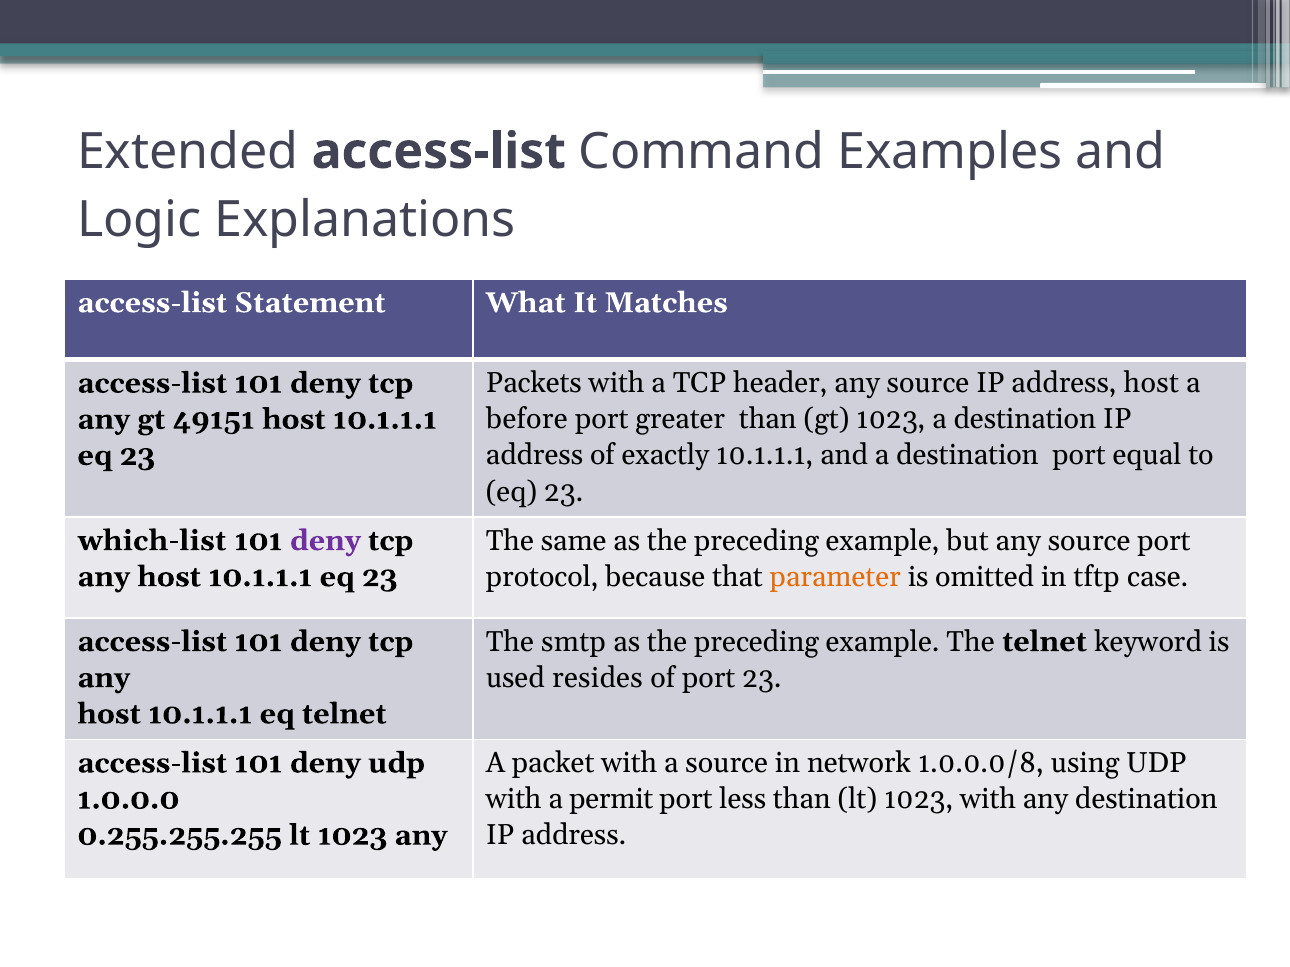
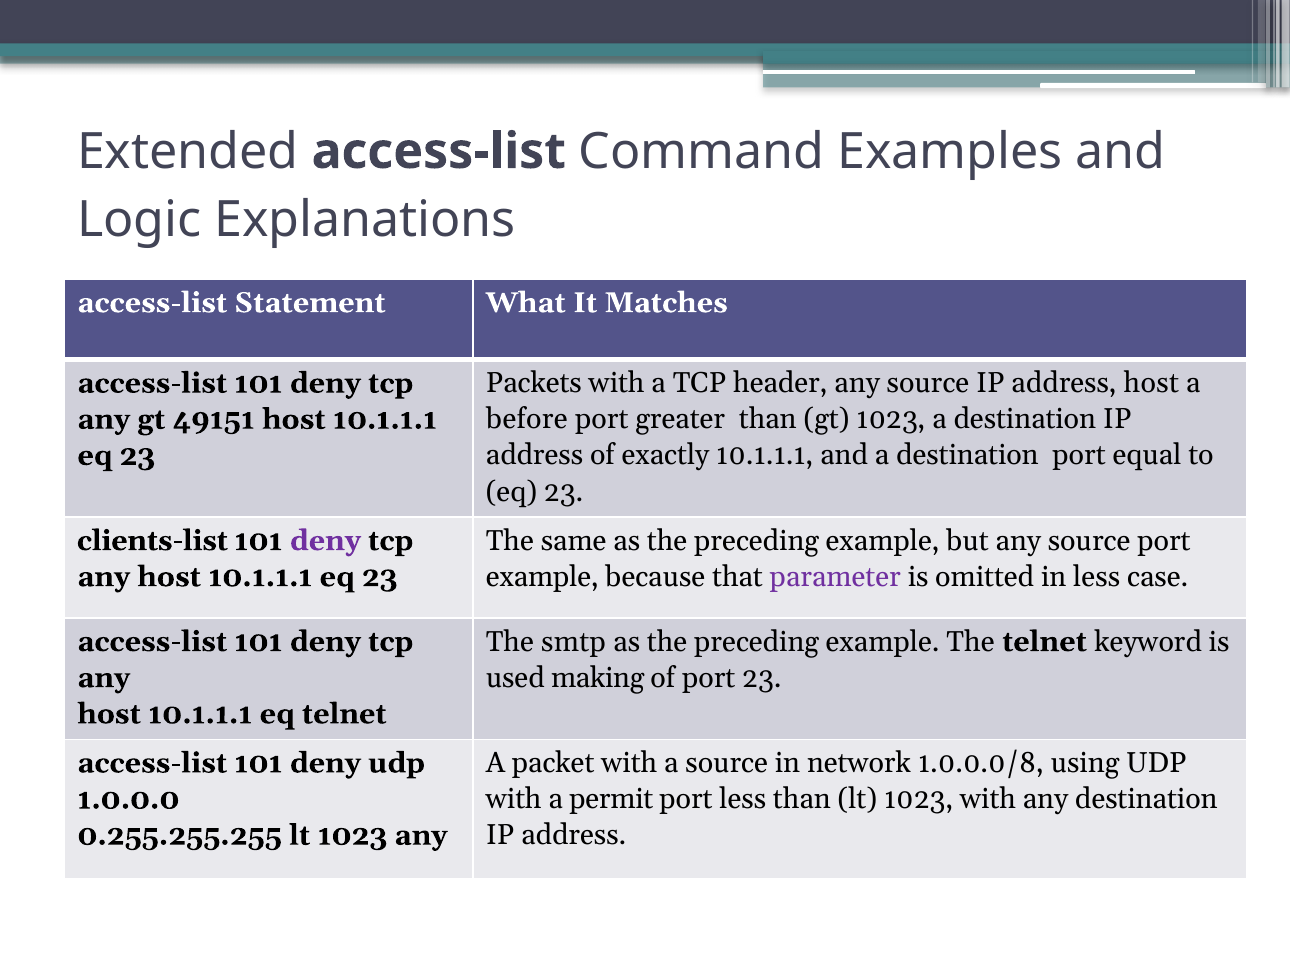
which-list: which-list -> clients-list
protocol at (542, 577): protocol -> example
parameter colour: orange -> purple
in tftp: tftp -> less
resides: resides -> making
